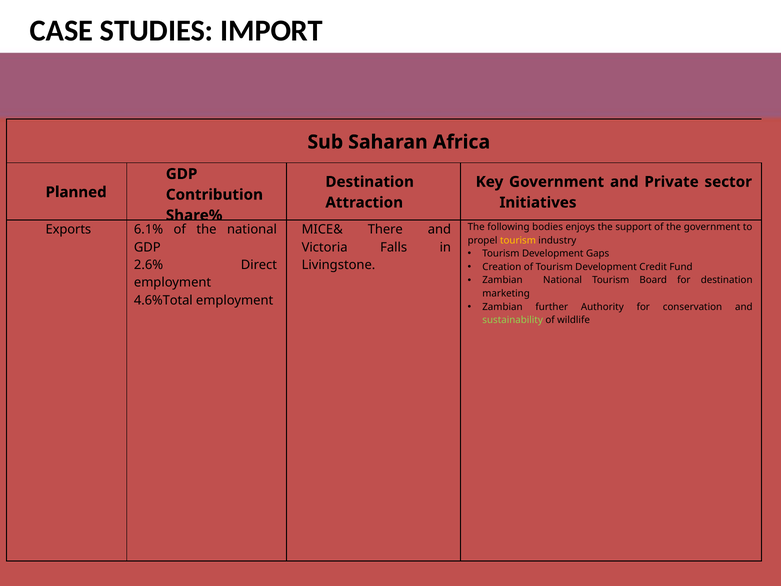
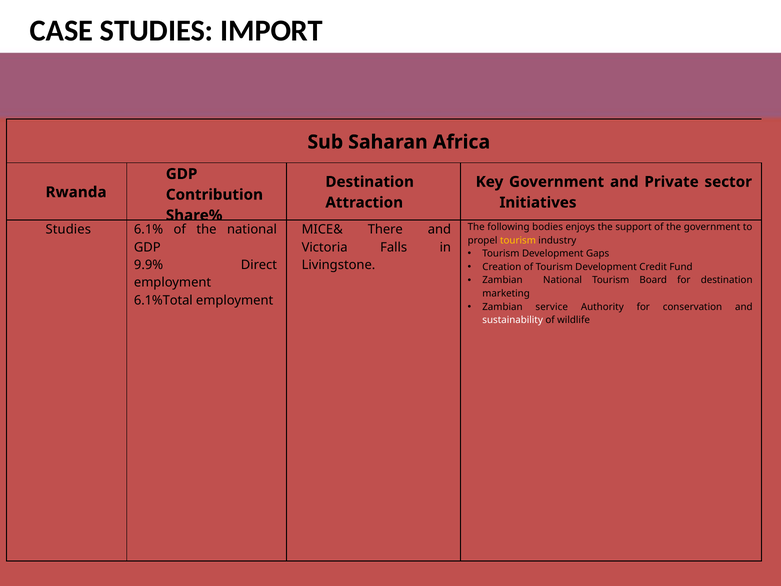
Planned: Planned -> Rwanda
Exports at (68, 229): Exports -> Studies
2.6%: 2.6% -> 9.9%
4.6%Total: 4.6%Total -> 6.1%Total
further: further -> service
sustainability colour: light green -> white
